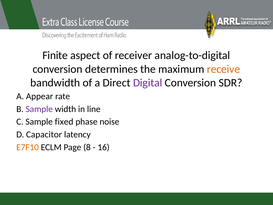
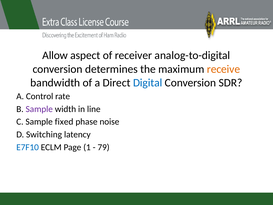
Finite: Finite -> Allow
Digital colour: purple -> blue
Appear: Appear -> Control
Capacitor: Capacitor -> Switching
E7F10 colour: orange -> blue
8: 8 -> 1
16: 16 -> 79
